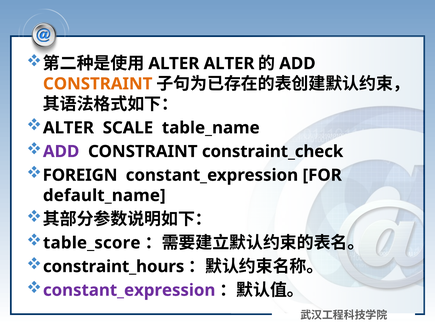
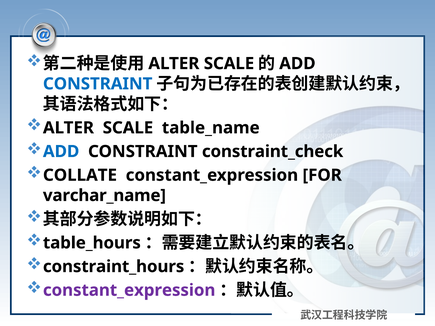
ALTER at (229, 64): ALTER -> SCALE
CONSTRAINT at (98, 84) colour: orange -> blue
ADD at (61, 152) colour: purple -> blue
FOREIGN: FOREIGN -> COLLATE
default_name: default_name -> varchar_name
table_score: table_score -> table_hours
